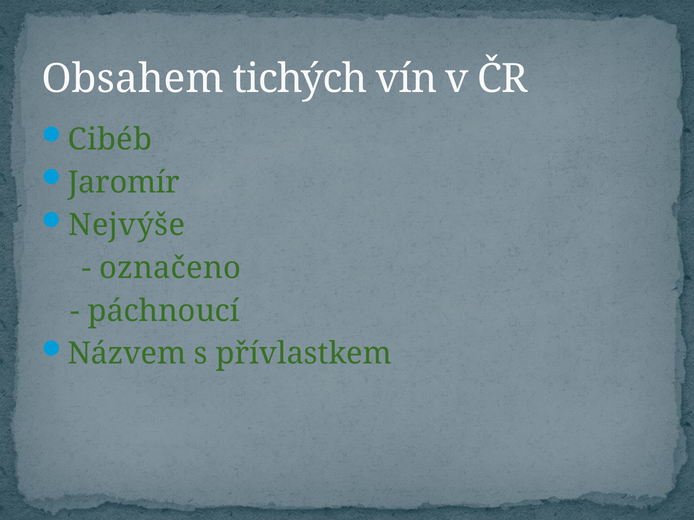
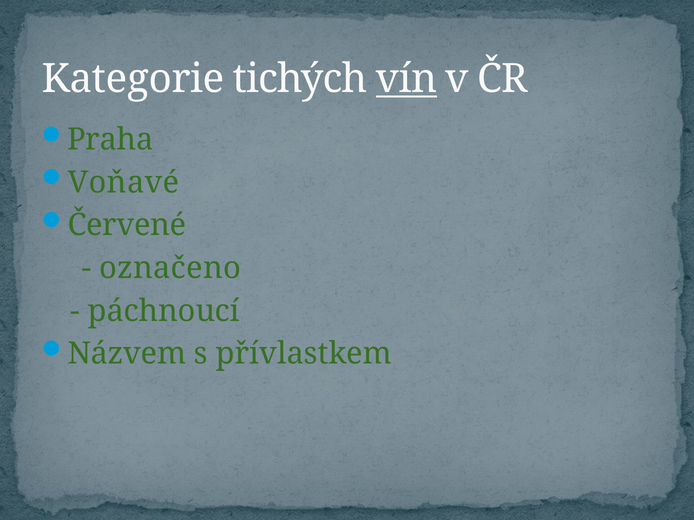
Obsahem: Obsahem -> Kategorie
vín underline: none -> present
Cibéb: Cibéb -> Praha
Jaromír: Jaromír -> Voňavé
Nejvýše: Nejvýše -> Červené
